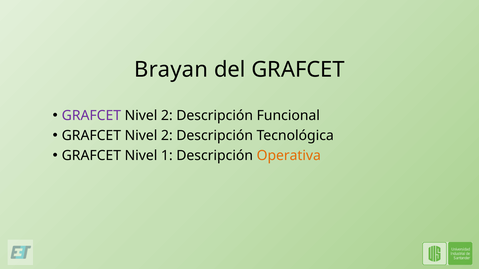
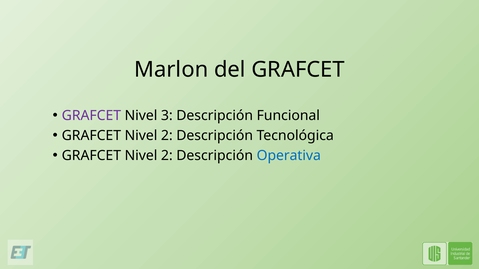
Brayan: Brayan -> Marlon
2 at (167, 116): 2 -> 3
1 at (167, 156): 1 -> 2
Operativa colour: orange -> blue
